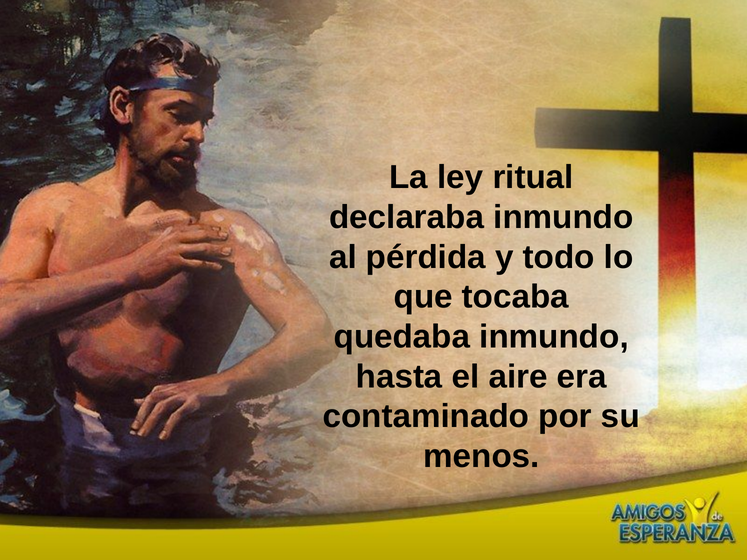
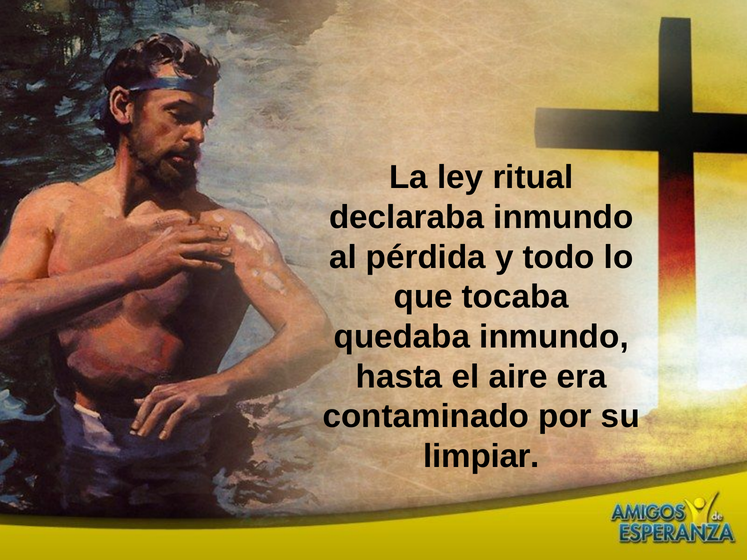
menos: menos -> limpiar
